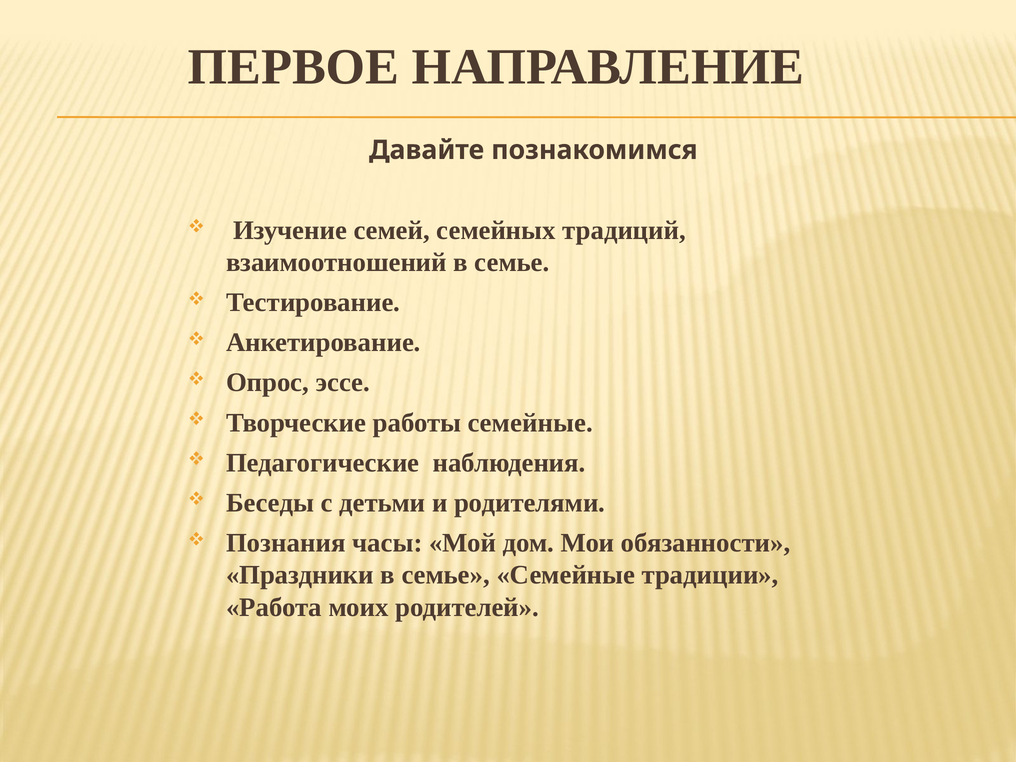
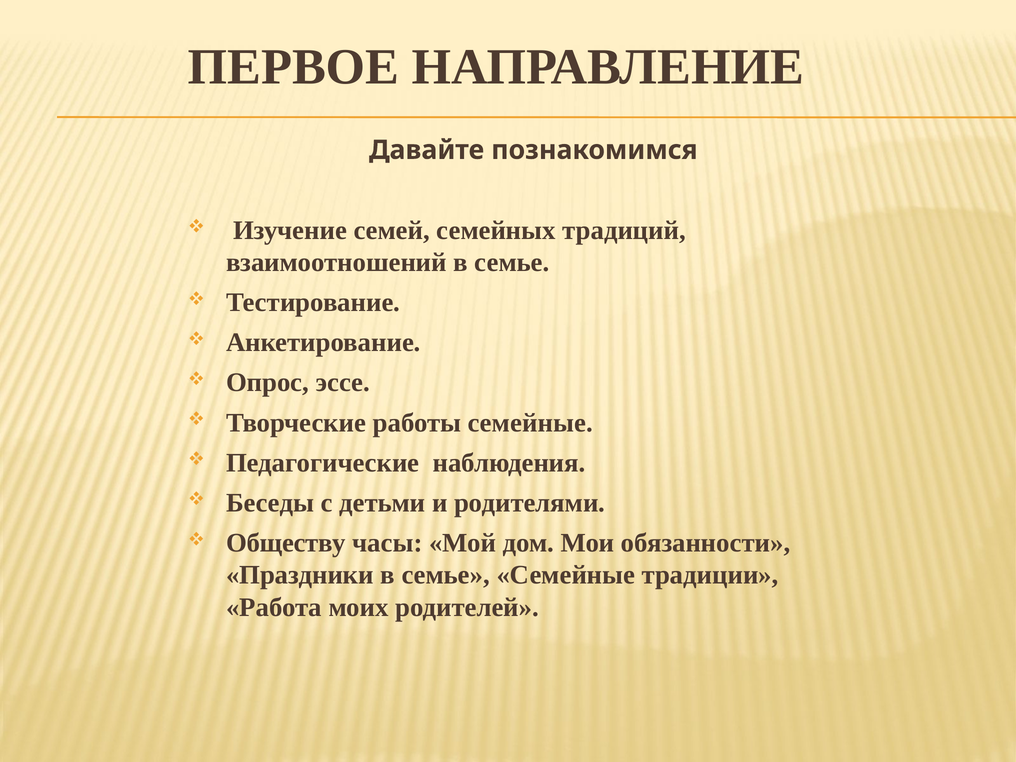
Познания: Познания -> Обществу
